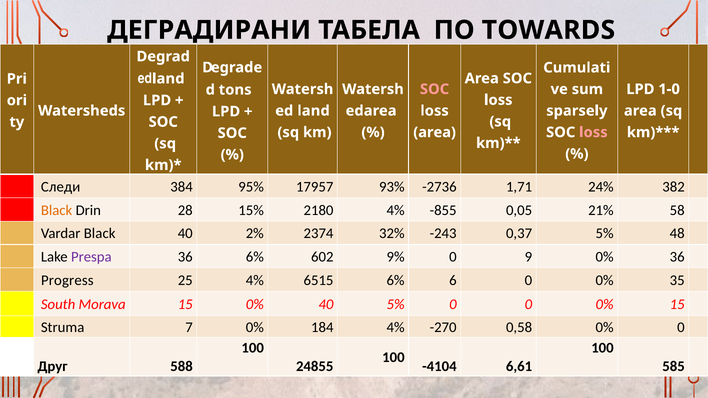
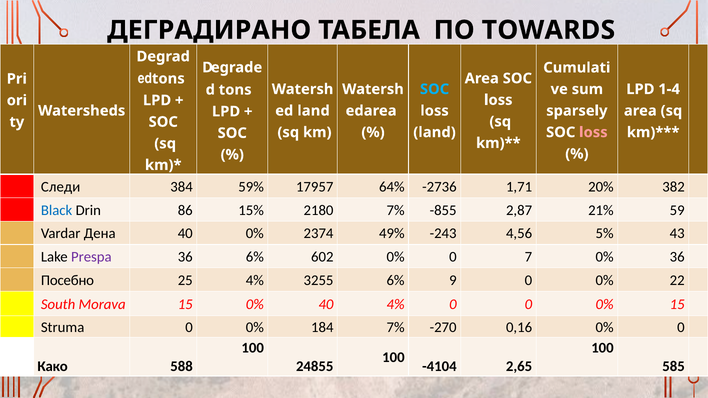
ДЕГРАДИРАНИ: ДЕГРАДИРАНИ -> ДЕГРАДИРАНО
land at (168, 79): land -> tons
SOC at (435, 89) colour: pink -> light blue
1-0: 1-0 -> 1-4
area at (435, 132): area -> land
95%: 95% -> 59%
93%: 93% -> 64%
24%: 24% -> 20%
Black at (57, 210) colour: orange -> blue
28: 28 -> 86
2180 4%: 4% -> 7%
0,05: 0,05 -> 2,87
58: 58 -> 59
Vardar Black: Black -> Дена
40 2%: 2% -> 0%
32%: 32% -> 49%
0,37: 0,37 -> 4,56
48: 48 -> 43
602 9%: 9% -> 0%
9: 9 -> 7
Progress: Progress -> Посебно
6515: 6515 -> 3255
6: 6 -> 9
35: 35 -> 22
40 5%: 5% -> 4%
Struma 7: 7 -> 0
184 4%: 4% -> 7%
0,58: 0,58 -> 0,16
Друг: Друг -> Како
6,61: 6,61 -> 2,65
